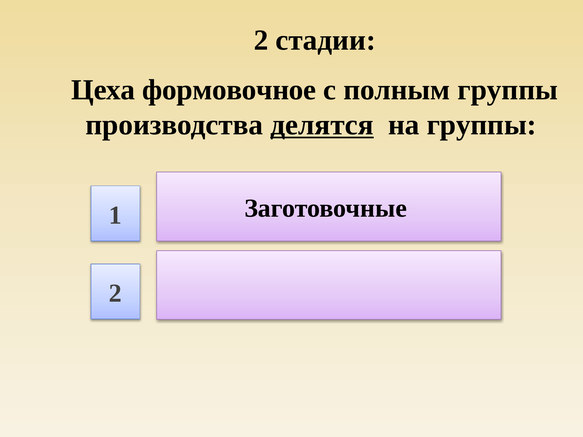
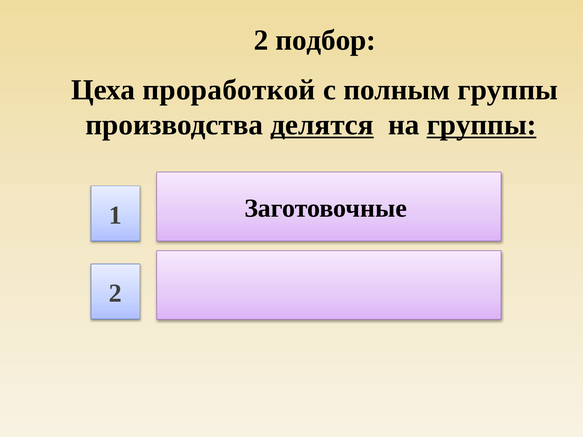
стадии: стадии -> подбор
формовочное: формовочное -> проработкой
группы at (482, 125) underline: none -> present
